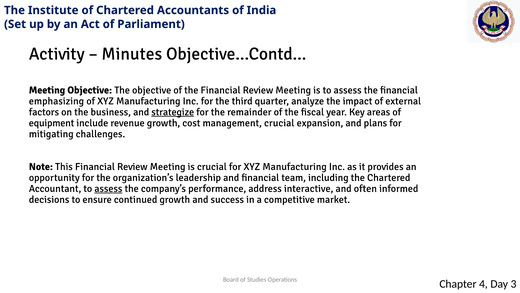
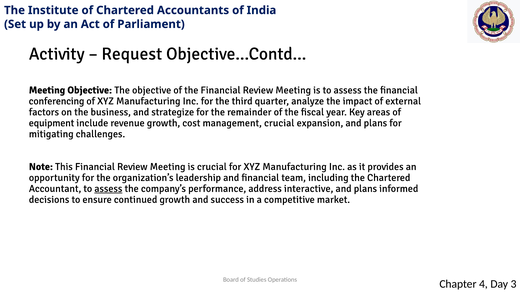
Minutes: Minutes -> Request
emphasizing: emphasizing -> conferencing
strategize underline: present -> none
often at (365, 188): often -> plans
